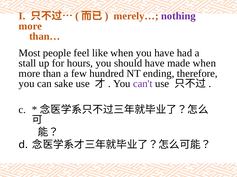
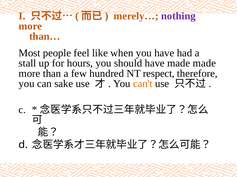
made when: when -> made
ending: ending -> respect
can't colour: purple -> orange
